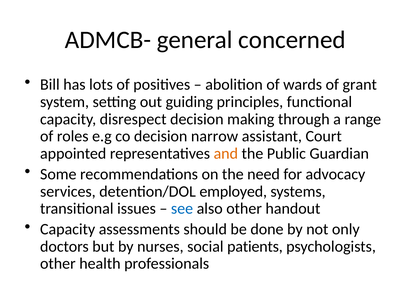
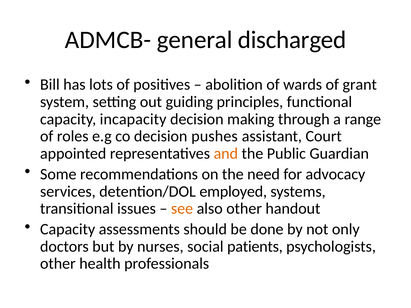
concerned: concerned -> discharged
disrespect: disrespect -> incapacity
narrow: narrow -> pushes
see colour: blue -> orange
